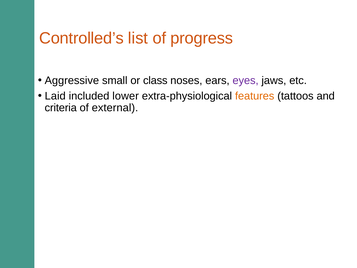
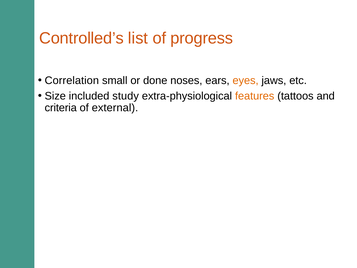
Aggressive: Aggressive -> Correlation
class: class -> done
eyes colour: purple -> orange
Laid: Laid -> Size
lower: lower -> study
